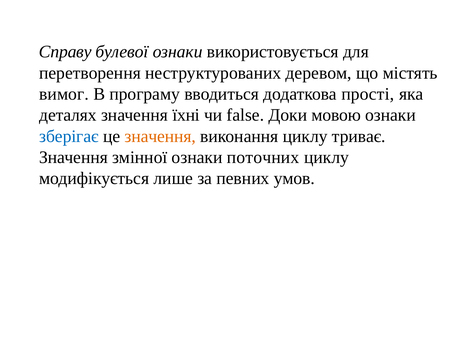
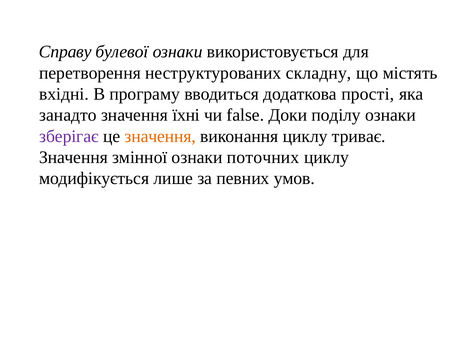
деревом: деревом -> складну
вимог: вимог -> вхідні
деталях: деталях -> занадто
мовою: мовою -> поділу
зберігає colour: blue -> purple
